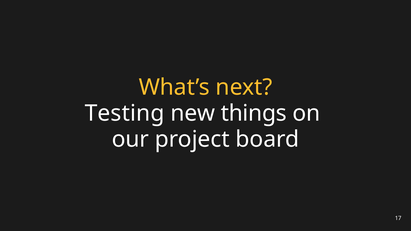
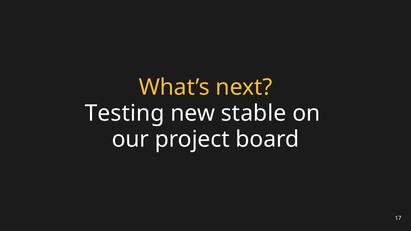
things: things -> stable
